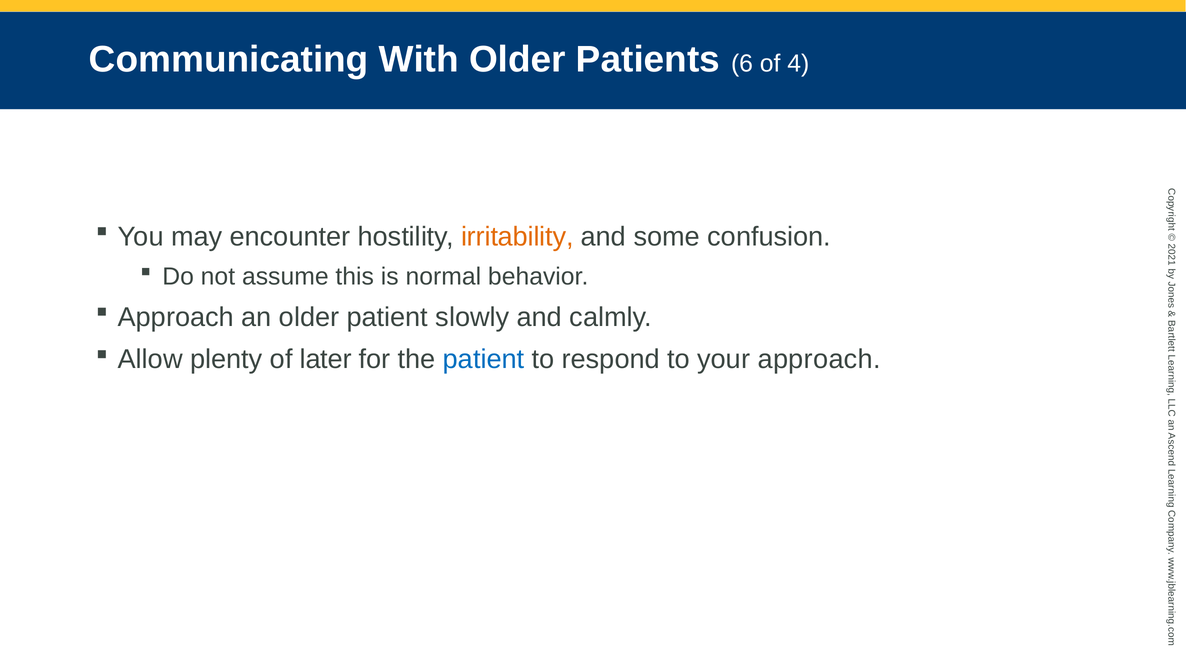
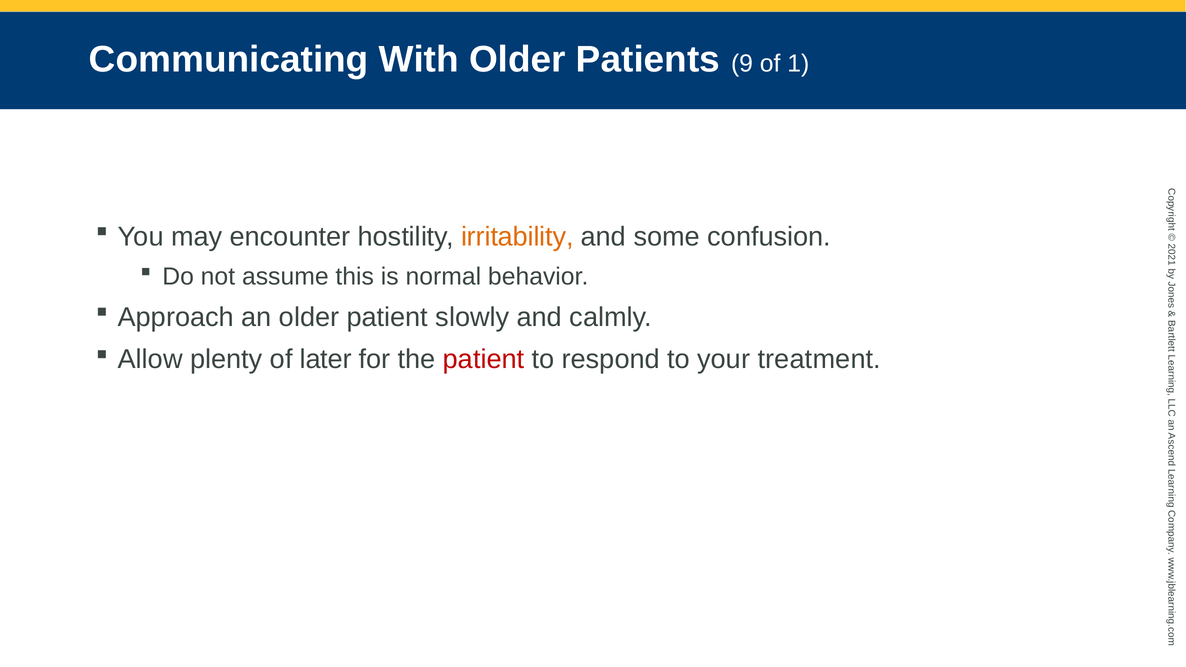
6: 6 -> 9
of 4: 4 -> 1
patient at (484, 360) colour: blue -> red
your approach: approach -> treatment
